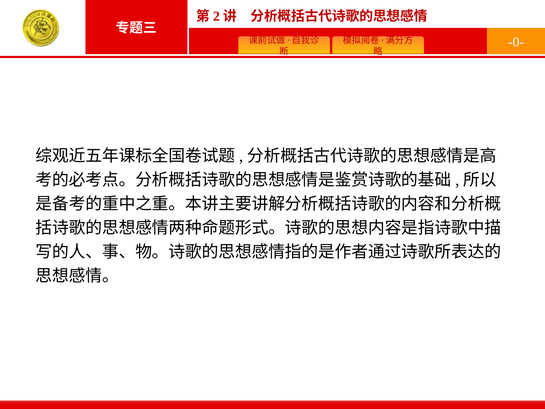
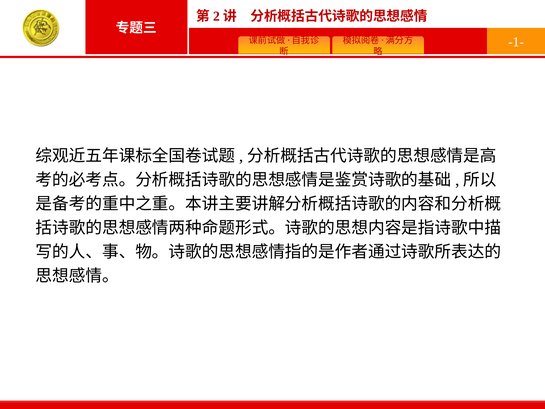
-0-: -0- -> -1-
